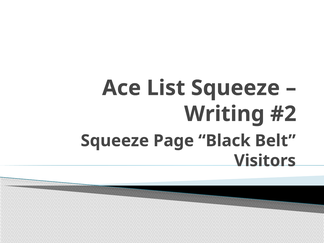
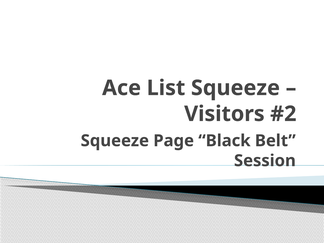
Writing: Writing -> Visitors
Visitors: Visitors -> Session
